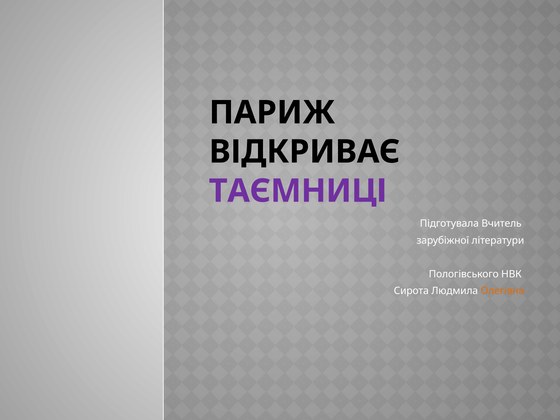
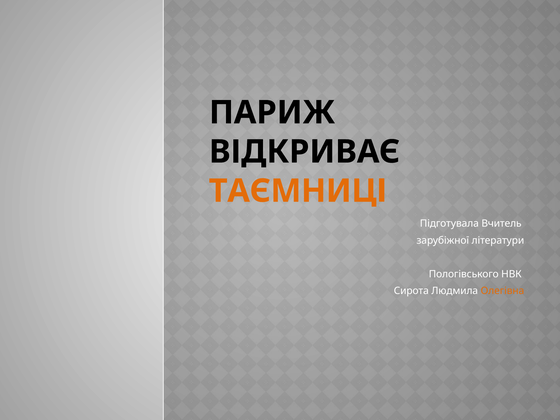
ТАЄМНИЦІ colour: purple -> orange
